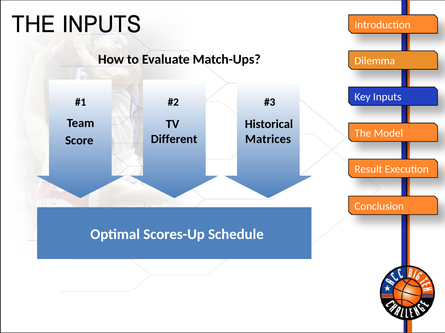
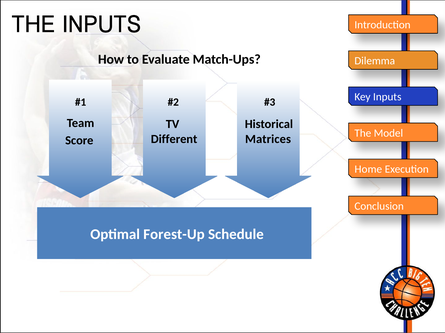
Result: Result -> Home
Scores-Up: Scores-Up -> Forest-Up
